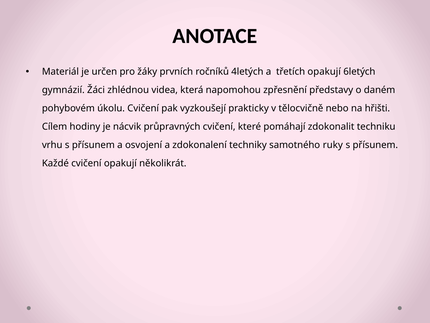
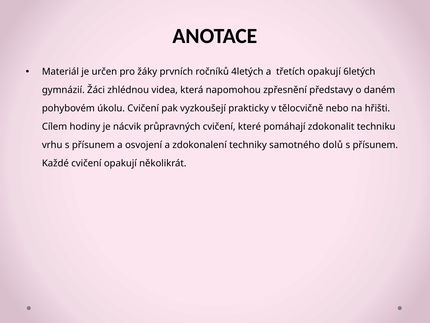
ruky: ruky -> dolů
